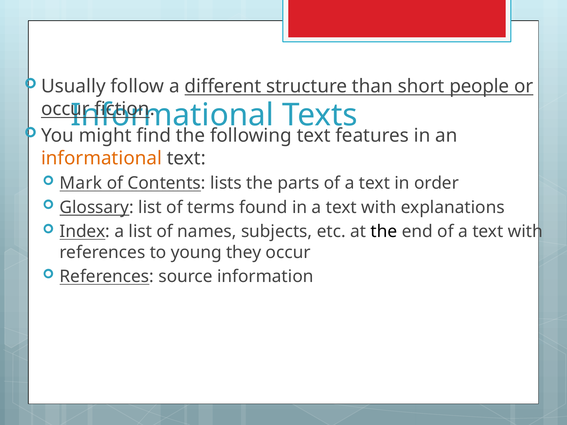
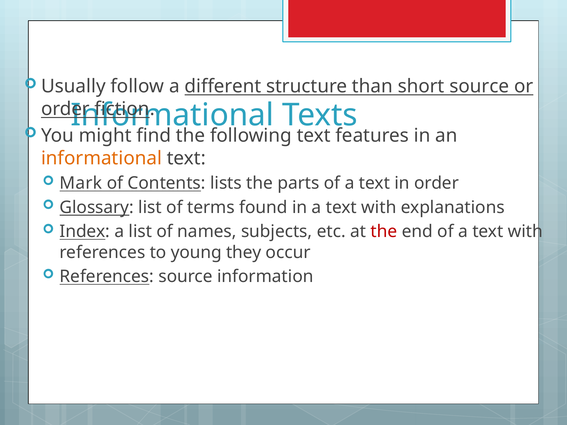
short people: people -> source
occur at (65, 109): occur -> order
the at (384, 232) colour: black -> red
